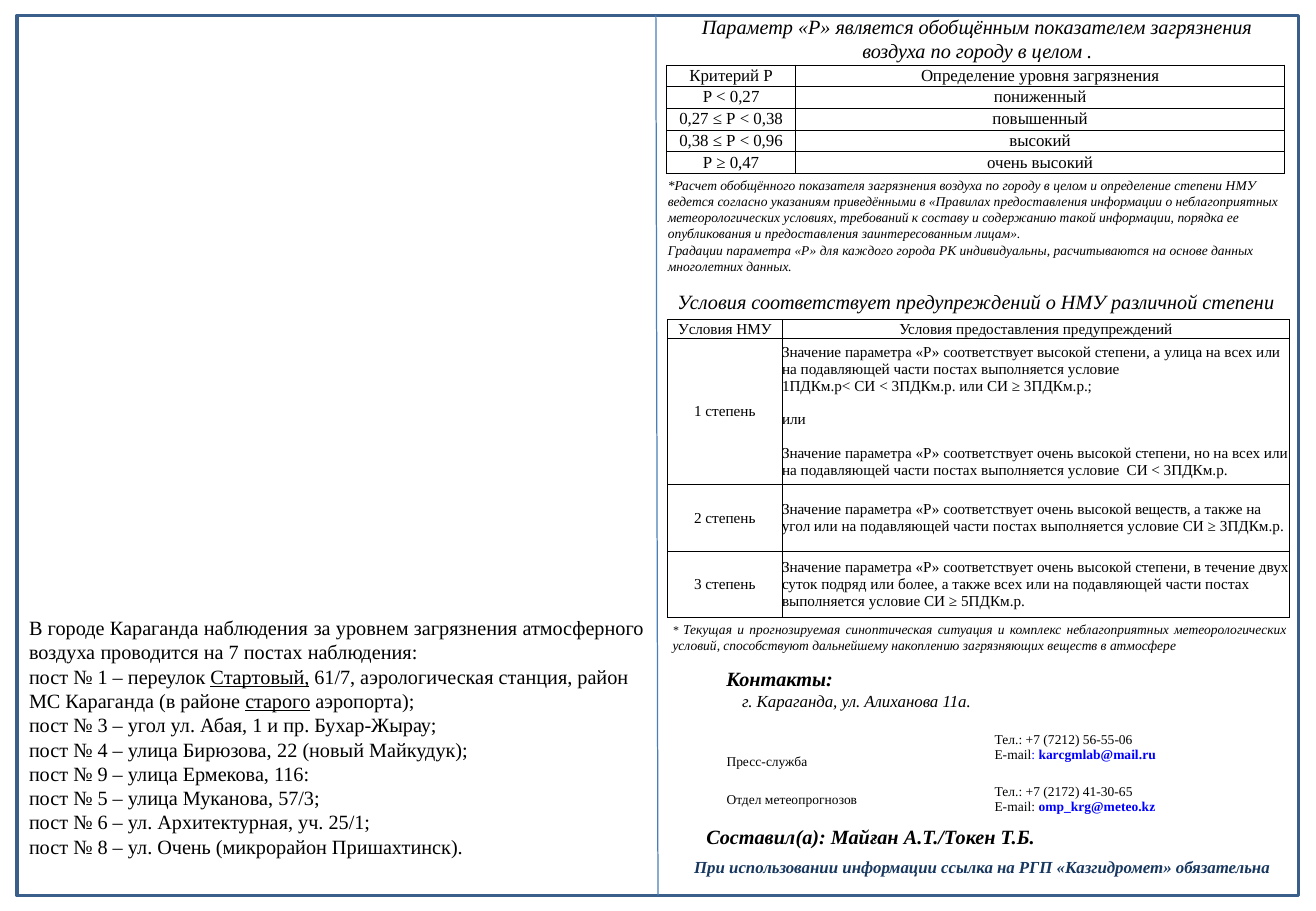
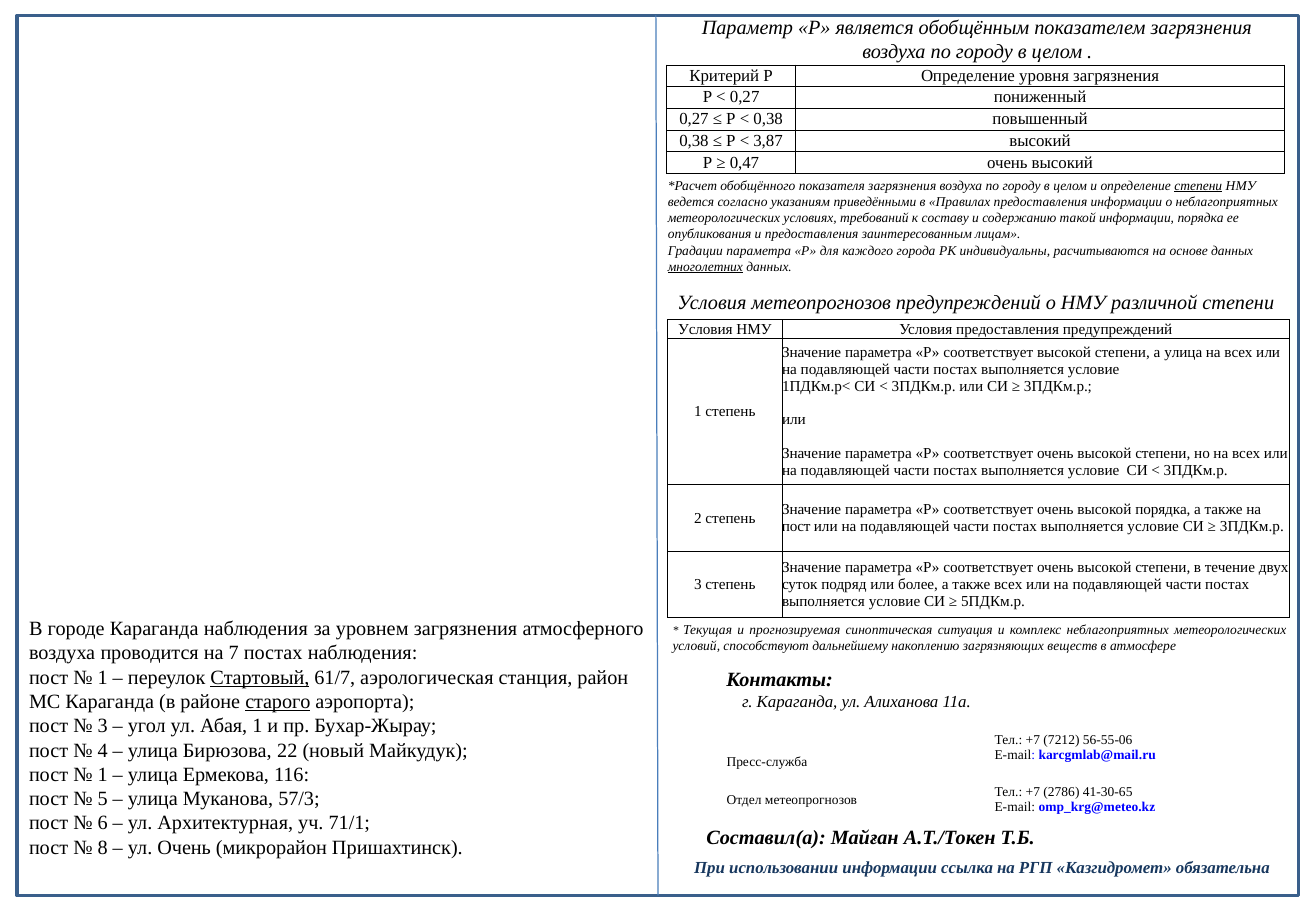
0,96: 0,96 -> 3,87
степени at (1198, 186) underline: none -> present
многолетних underline: none -> present
Условия соответствует: соответствует -> метеопрогнозов
высокой веществ: веществ -> порядка
угол at (796, 527): угол -> пост
9 at (103, 775): 9 -> 1
2172: 2172 -> 2786
25/1: 25/1 -> 71/1
